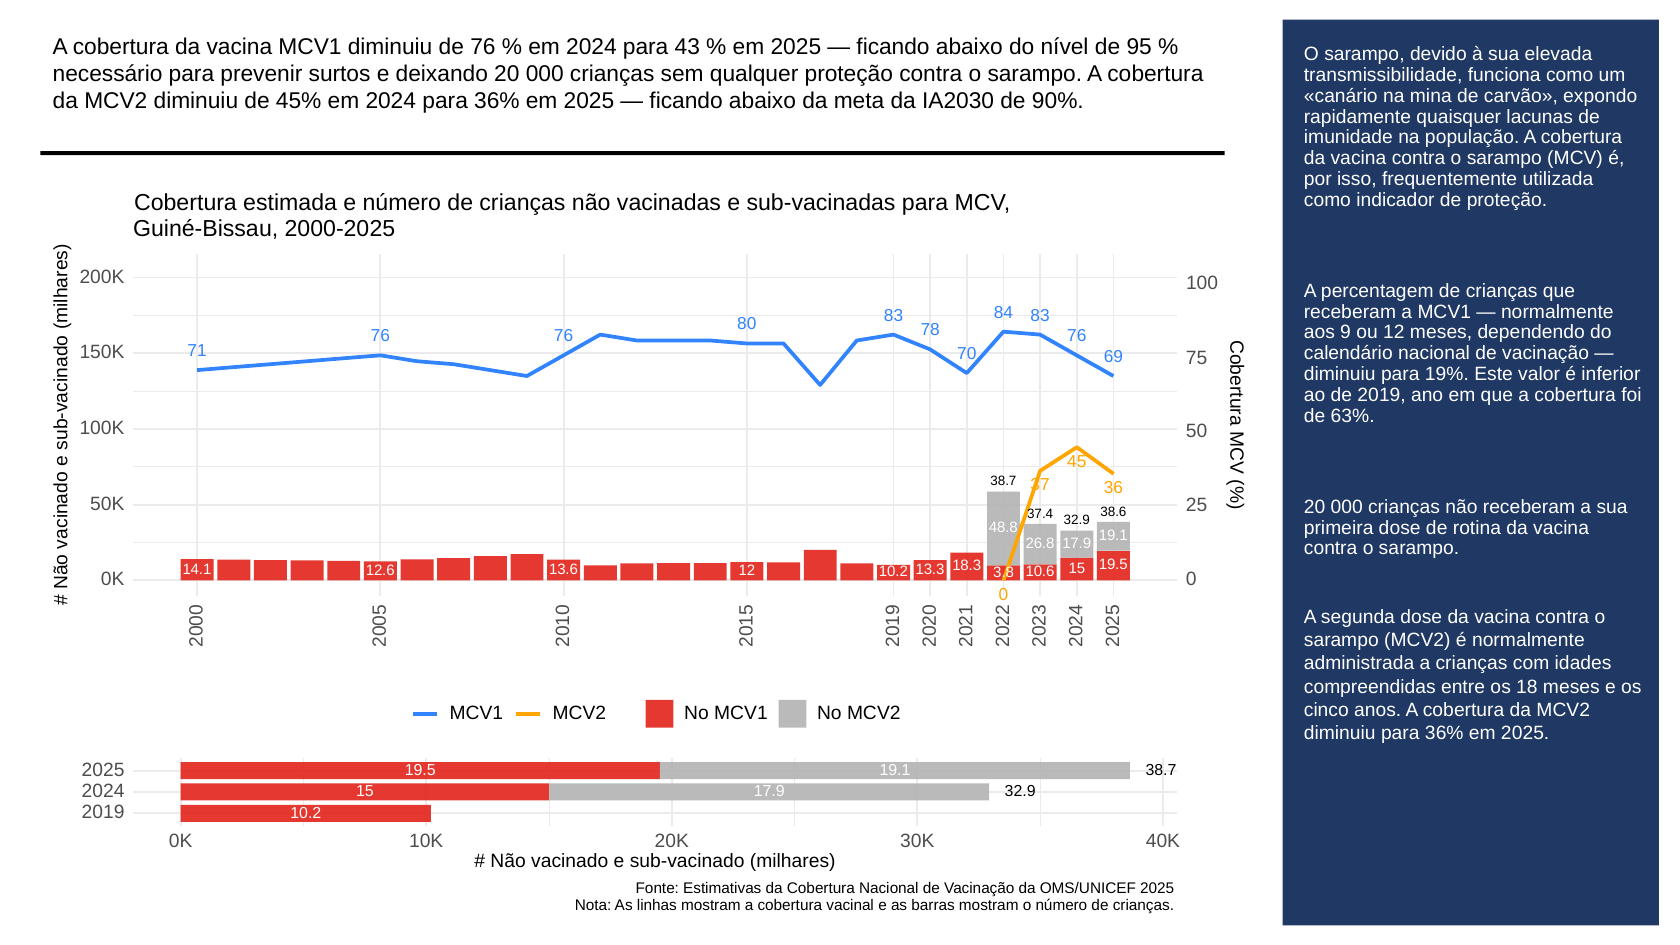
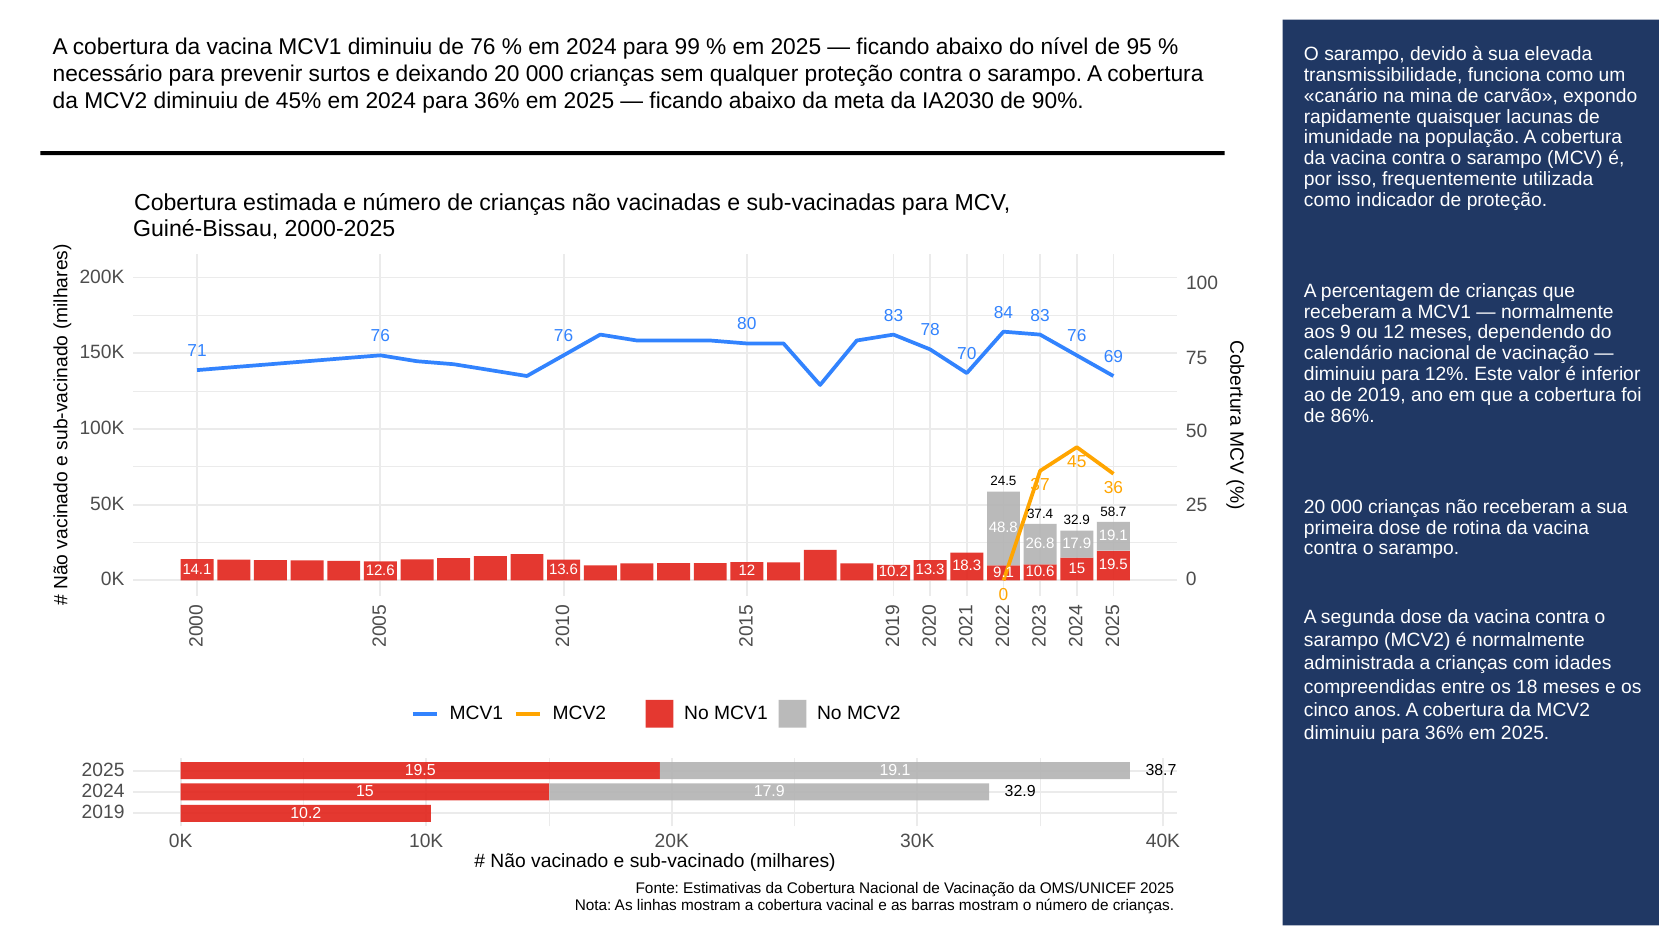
43: 43 -> 99
19%: 19% -> 12%
63%: 63% -> 86%
38.7 at (1003, 481): 38.7 -> 24.5
38.6: 38.6 -> 58.7
3.8: 3.8 -> 9.1
